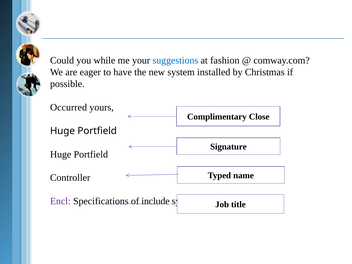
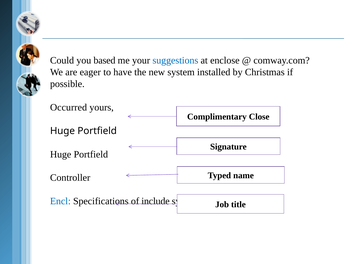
while: while -> based
fashion: fashion -> enclose
Encl colour: purple -> blue
